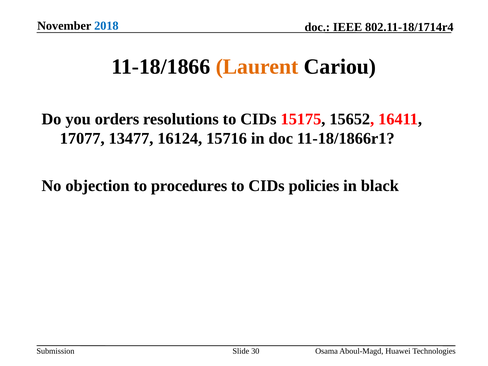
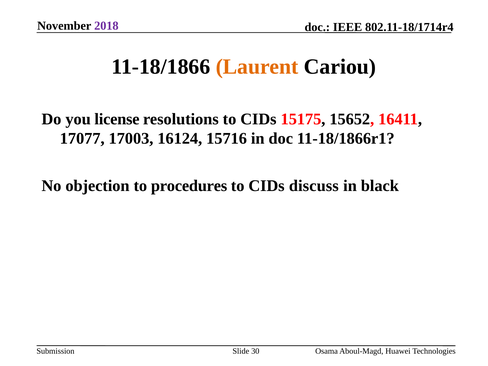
2018 colour: blue -> purple
orders: orders -> license
13477: 13477 -> 17003
policies: policies -> discuss
